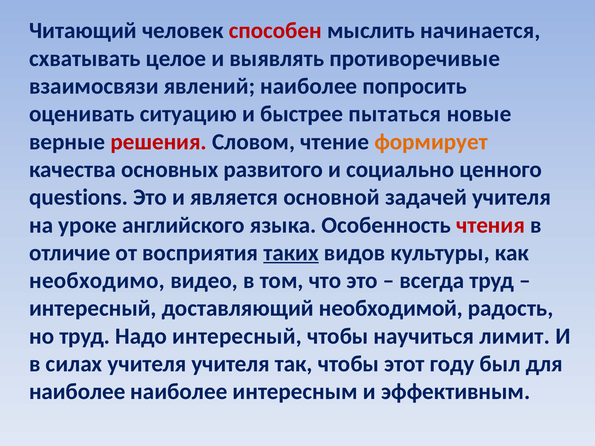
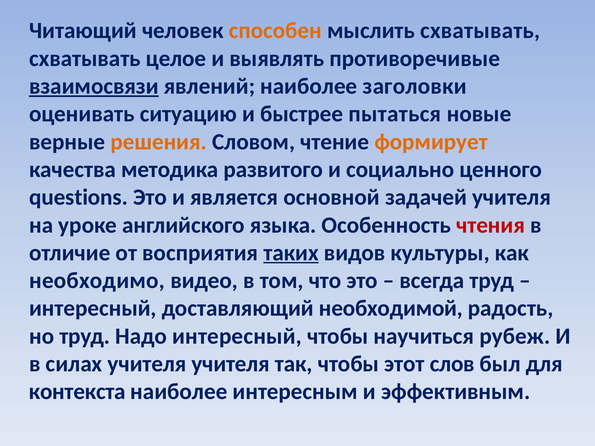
способен colour: red -> orange
мыслить начинается: начинается -> схватывать
взаимосвязи underline: none -> present
попросить: попросить -> заголовки
решения colour: red -> orange
основных: основных -> методика
лимит: лимит -> рубеж
году: году -> слов
наиболее at (77, 392): наиболее -> контекста
